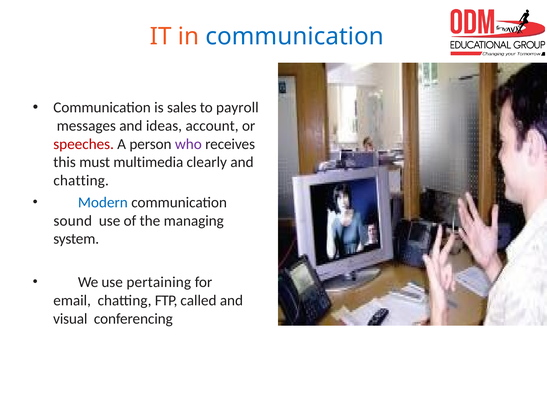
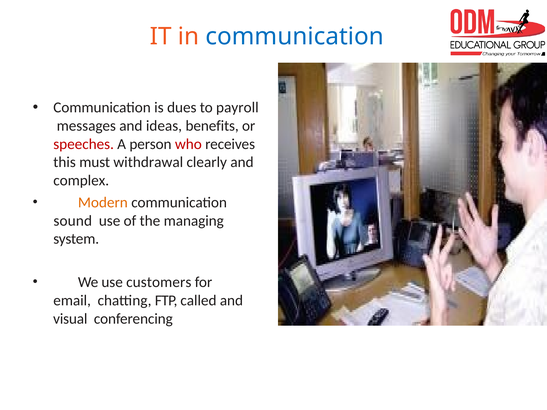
sales: sales -> dues
account: account -> benefits
who colour: purple -> red
multimedia: multimedia -> withdrawal
chatting at (81, 181): chatting -> complex
Modern colour: blue -> orange
pertaining: pertaining -> customers
